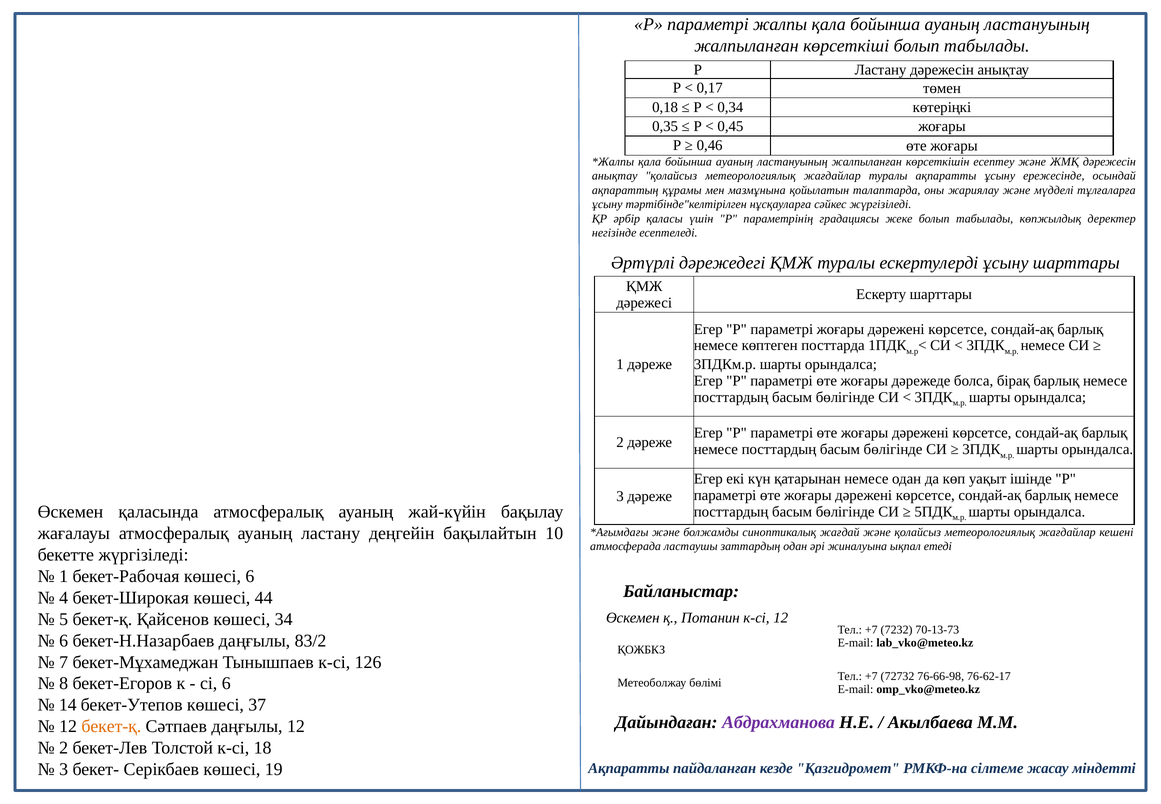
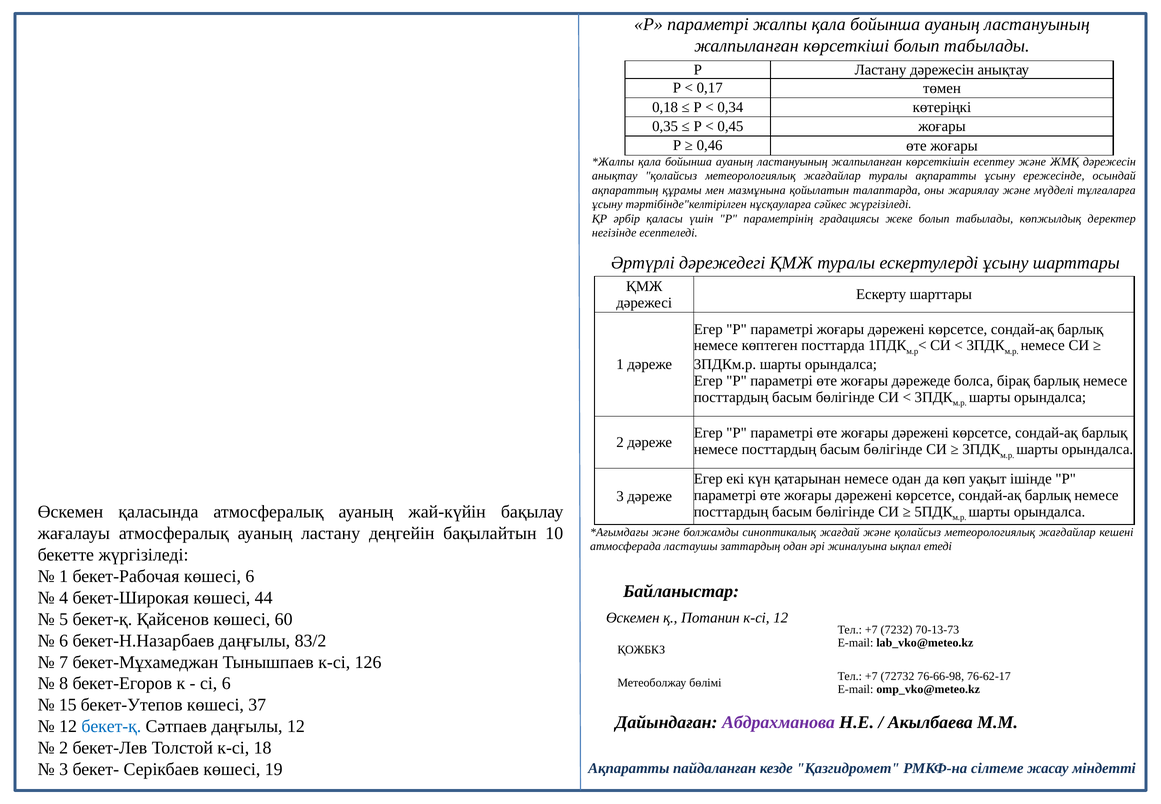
34: 34 -> 60
14: 14 -> 15
бекет-қ at (111, 726) colour: orange -> blue
